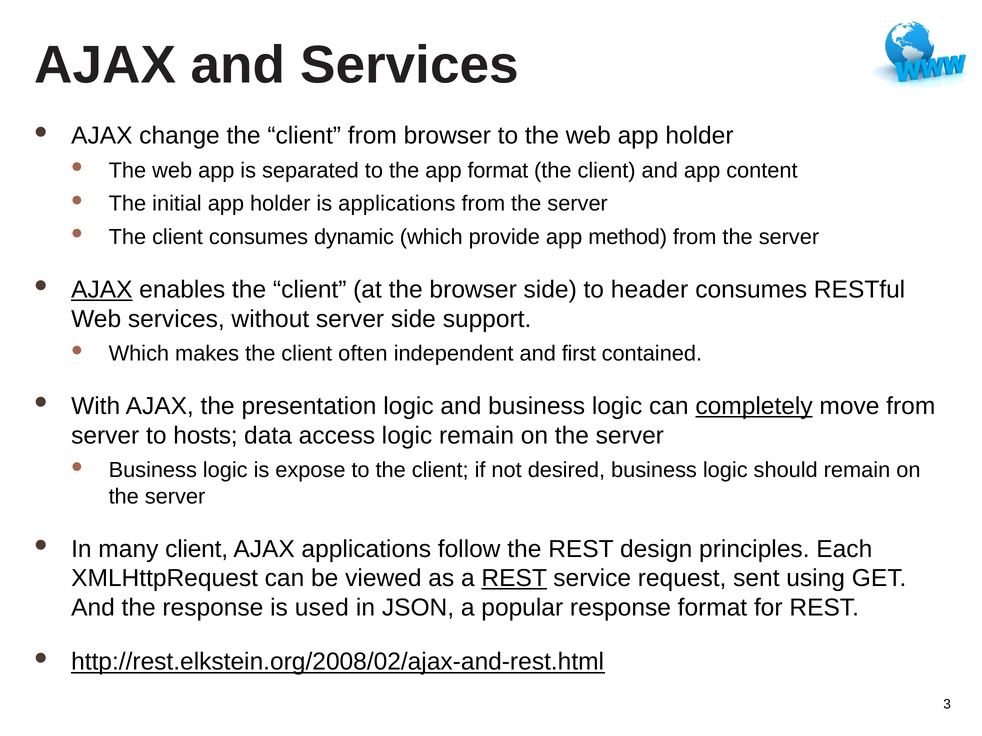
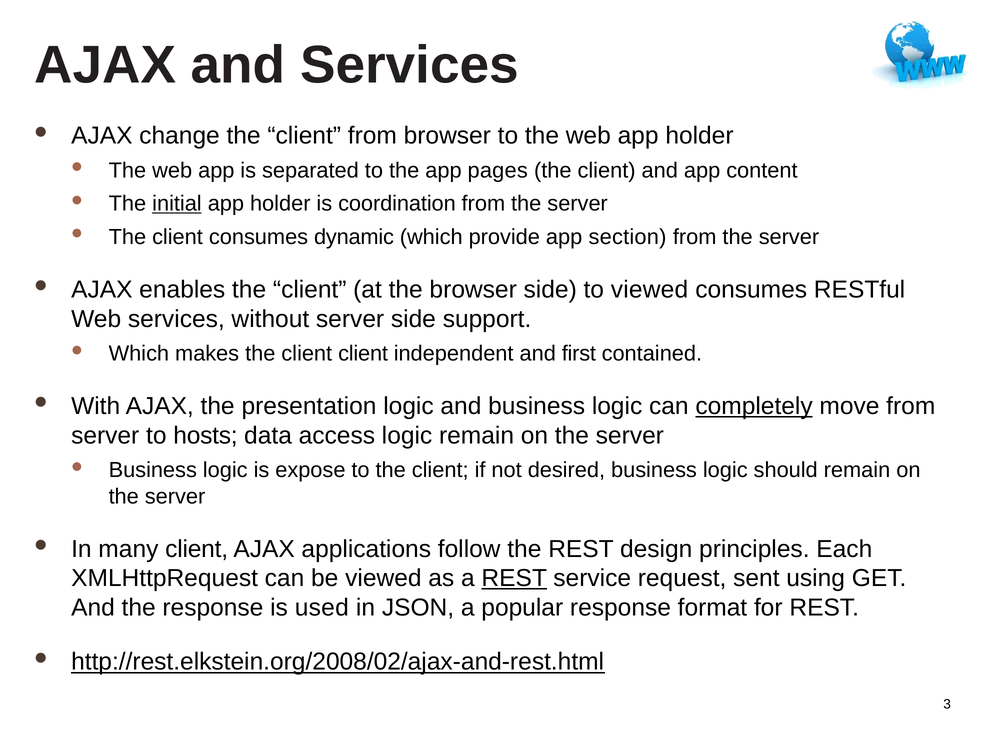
app format: format -> pages
initial underline: none -> present
is applications: applications -> coordination
method: method -> section
AJAX at (102, 290) underline: present -> none
to header: header -> viewed
client often: often -> client
